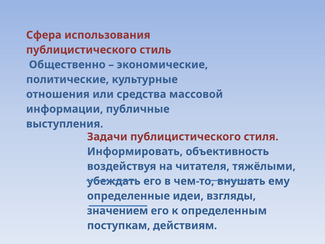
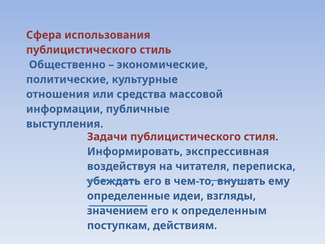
объективность: объективность -> экспрессивная
тяжёлыми: тяжёлыми -> переписка
